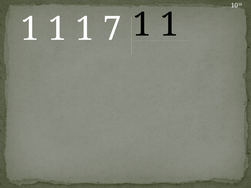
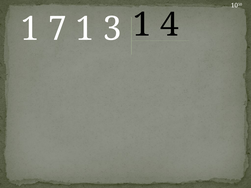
1 at (57, 29): 1 -> 7
7: 7 -> 3
1 at (169, 25): 1 -> 4
